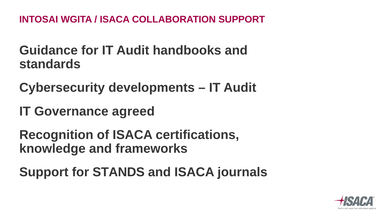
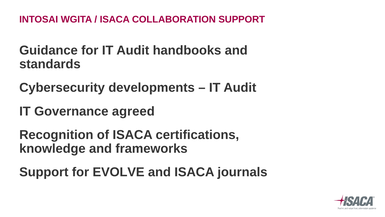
STANDS: STANDS -> EVOLVE
